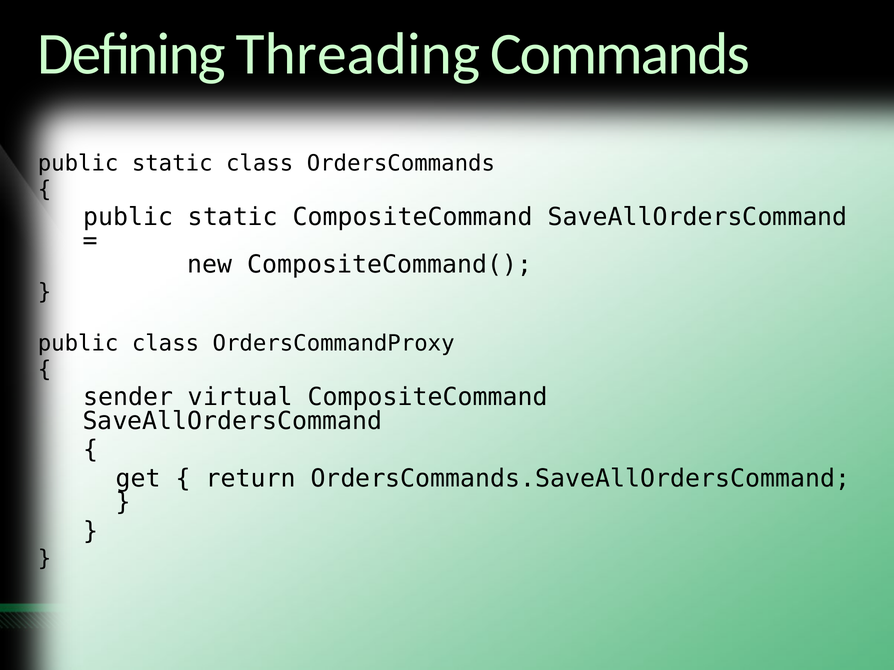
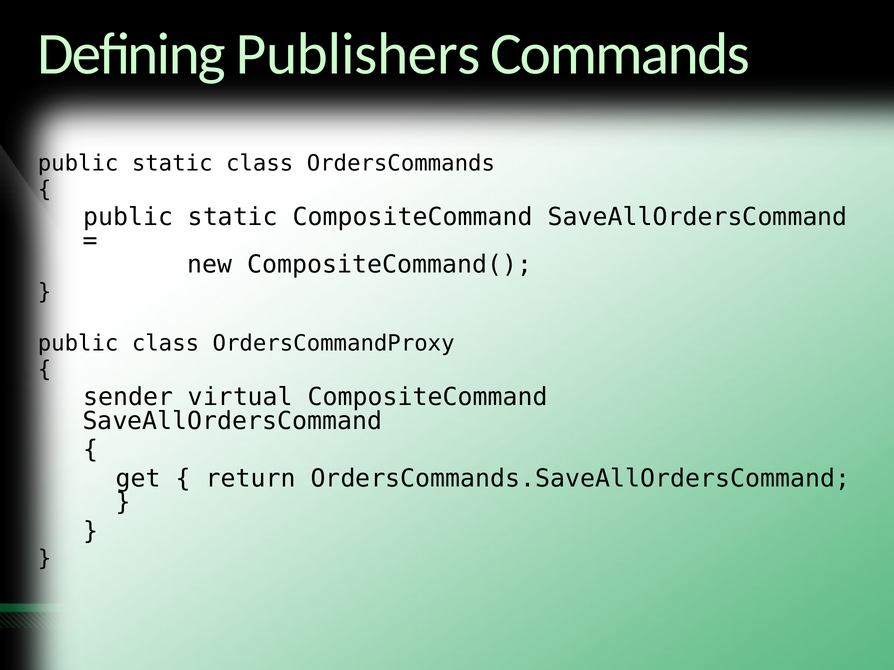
Threading: Threading -> Publishers
